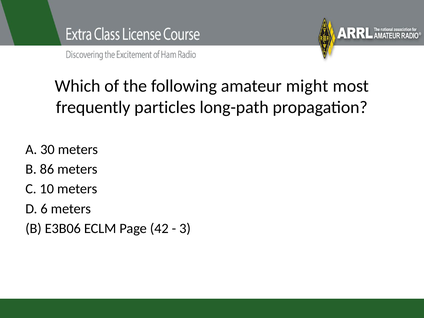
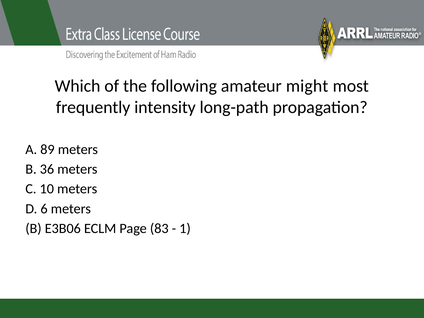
particles: particles -> intensity
30: 30 -> 89
86: 86 -> 36
42: 42 -> 83
3: 3 -> 1
